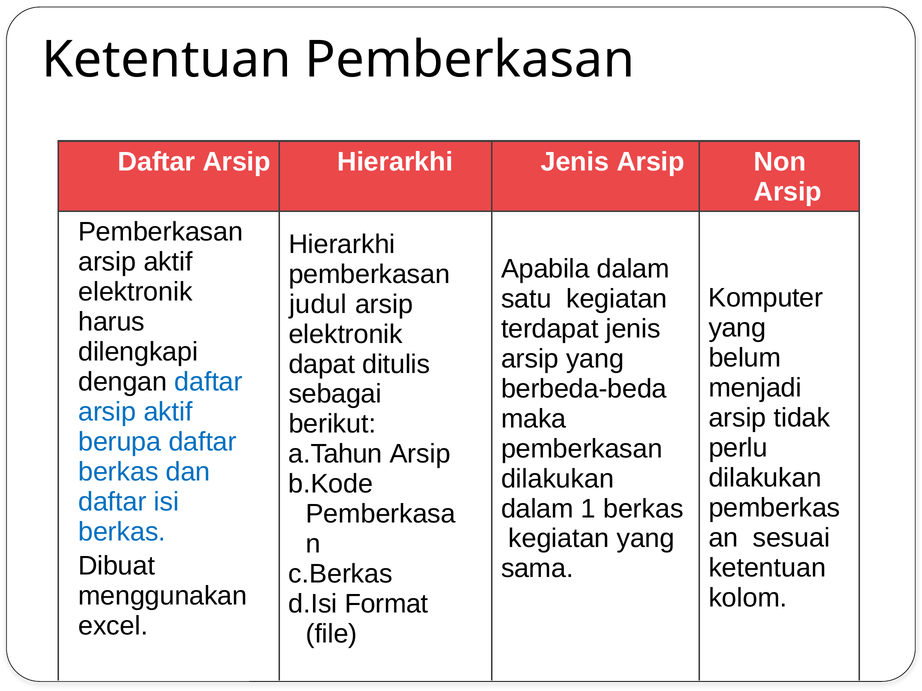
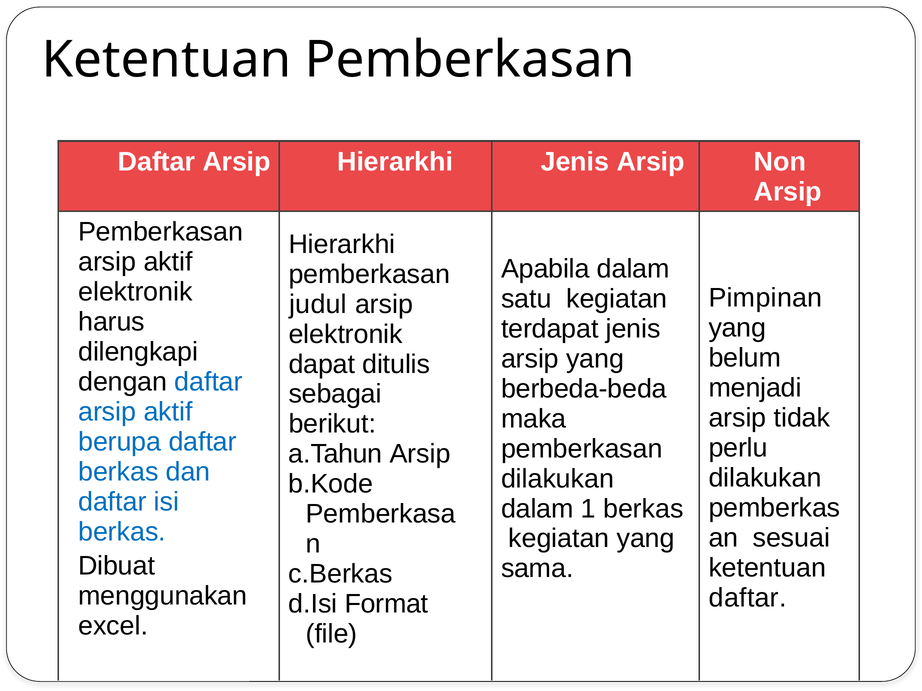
Komputer: Komputer -> Pimpinan
kolom at (748, 598): kolom -> daftar
